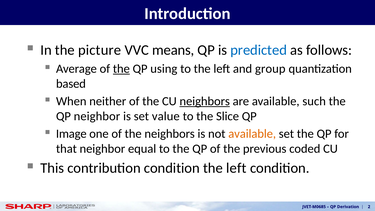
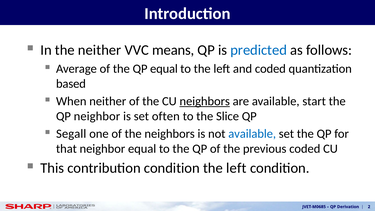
the picture: picture -> neither
the at (121, 69) underline: present -> none
QP using: using -> equal
and group: group -> coded
such: such -> start
value: value -> often
Image: Image -> Segall
available at (252, 134) colour: orange -> blue
